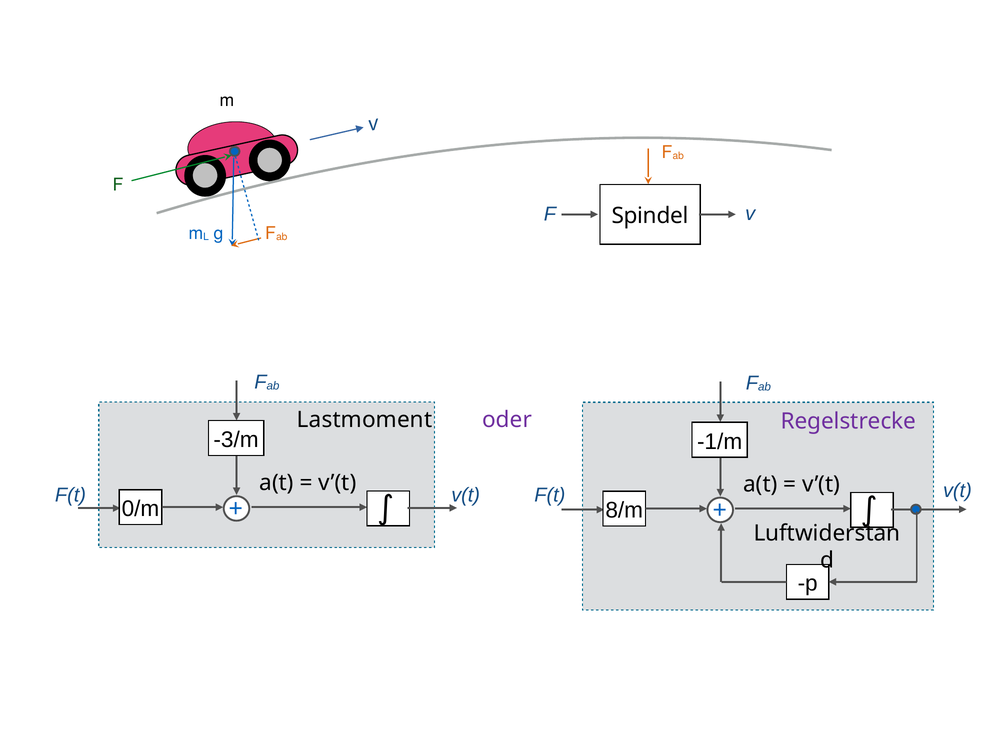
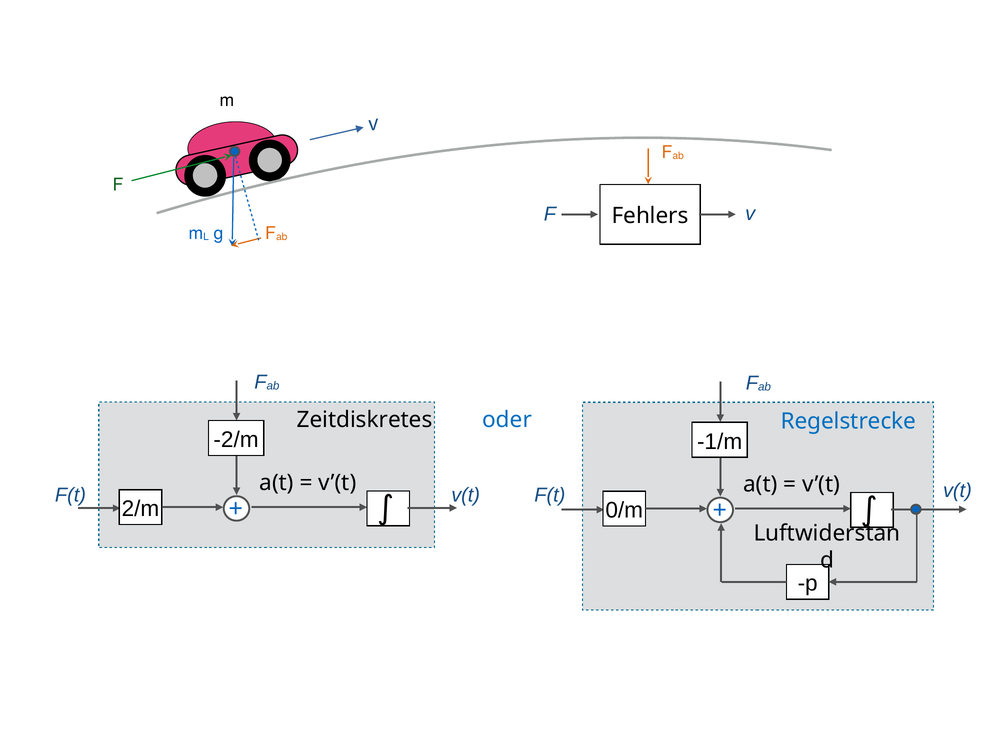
Spindel: Spindel -> Fehlers
Lastmoment: Lastmoment -> Zeitdiskretes
oder colour: purple -> blue
Regelstrecke colour: purple -> blue
-3/m: -3/m -> -2/m
0/m: 0/m -> 2/m
8/m: 8/m -> 0/m
